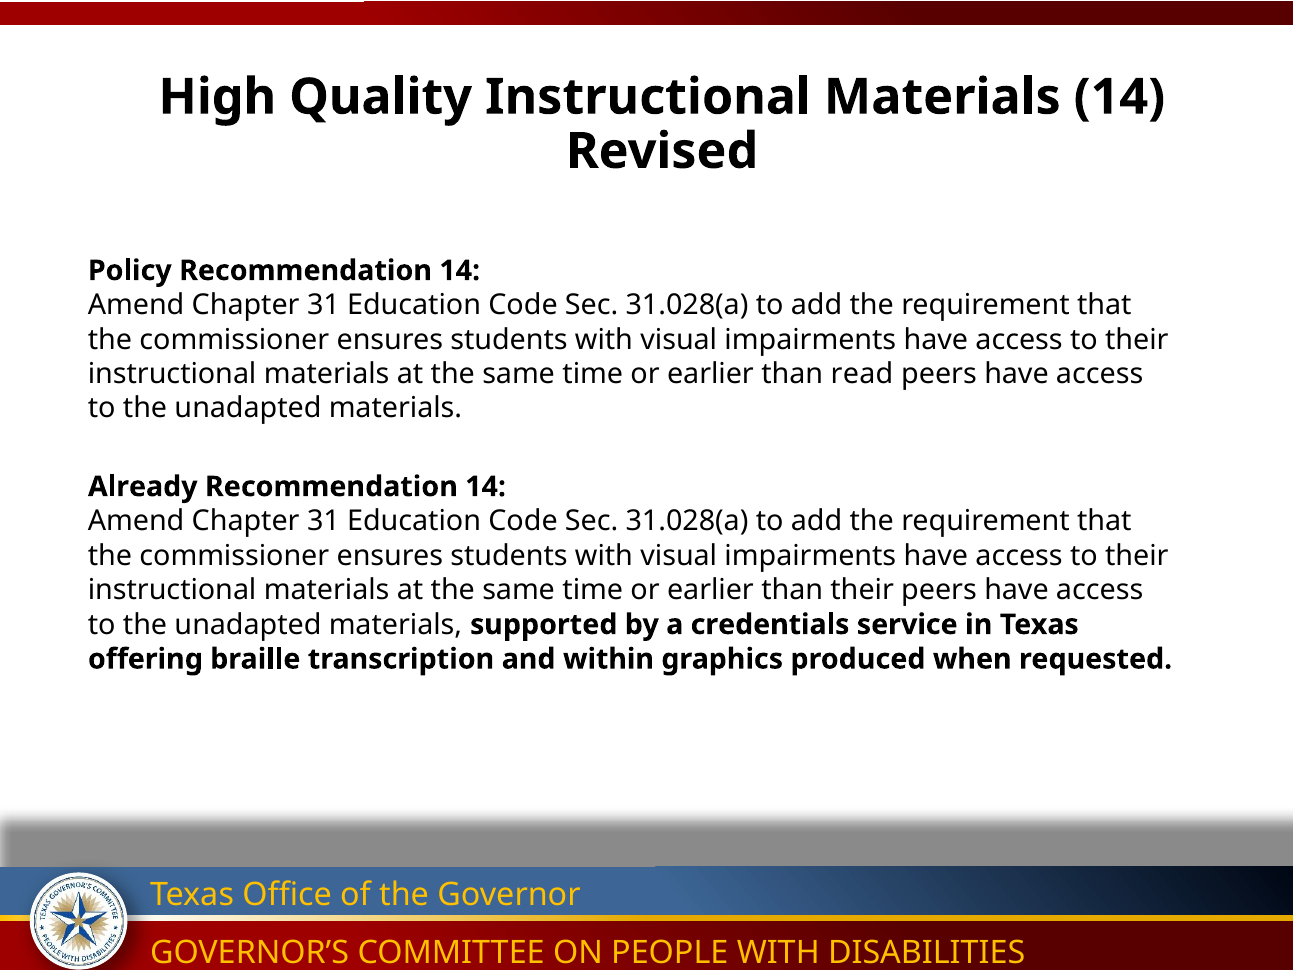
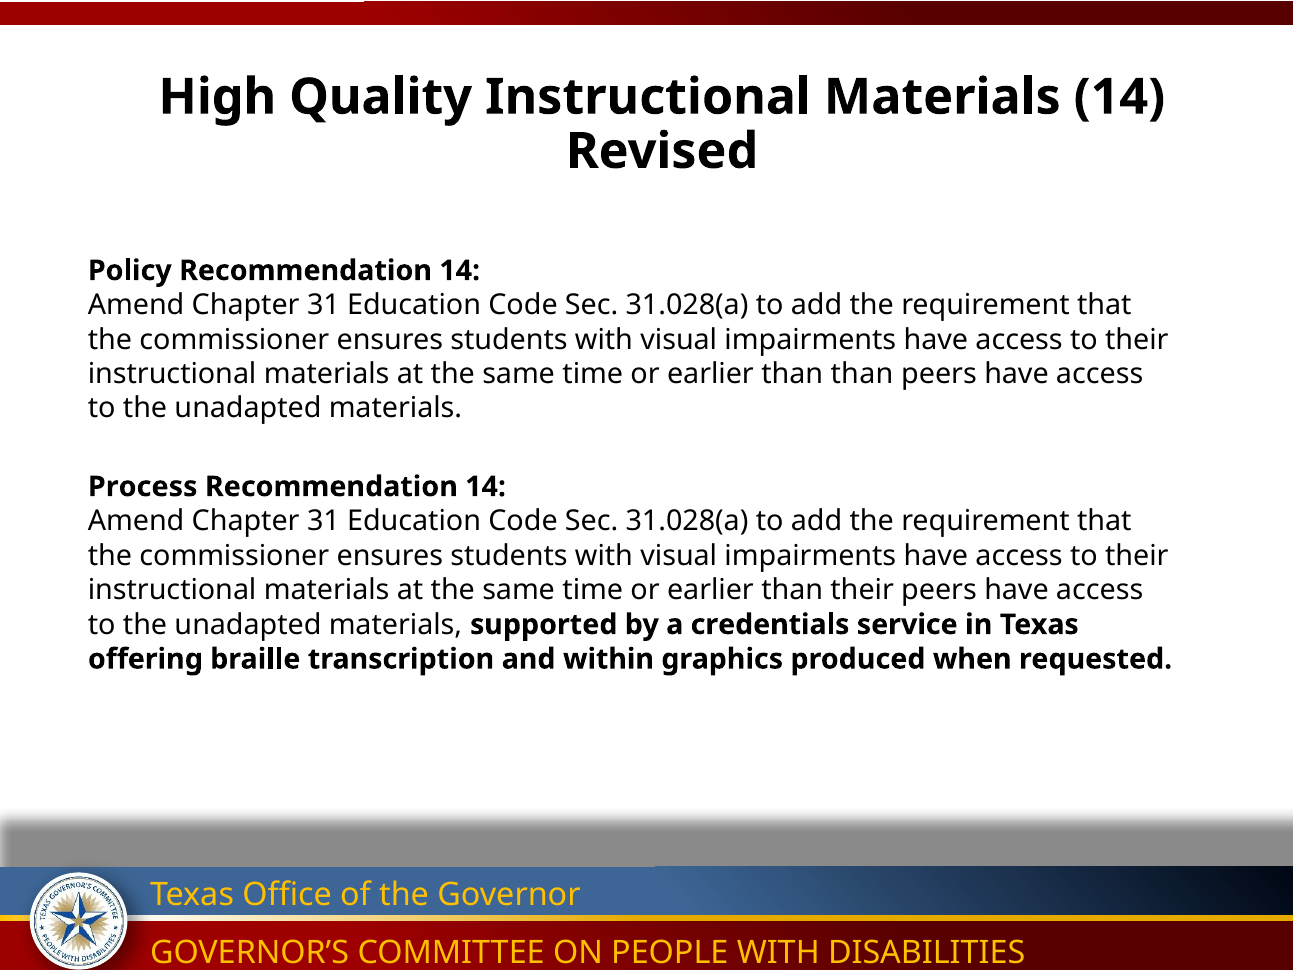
than read: read -> than
Already: Already -> Process
